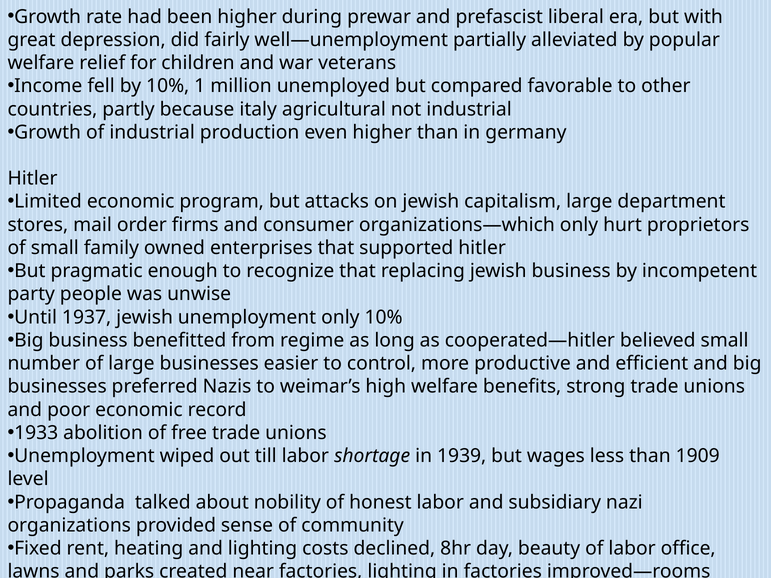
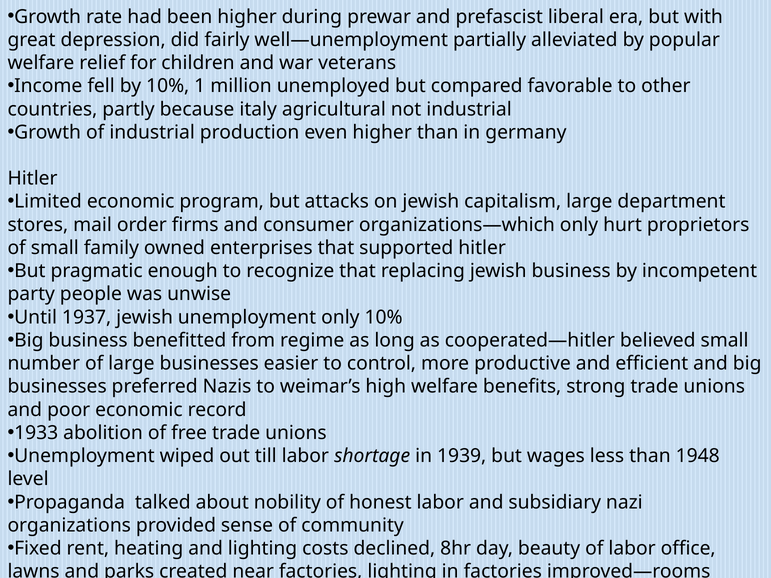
1909: 1909 -> 1948
